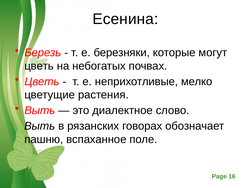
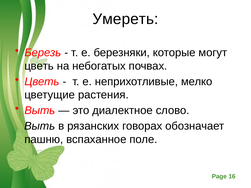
Есенина: Есенина -> Умереть
